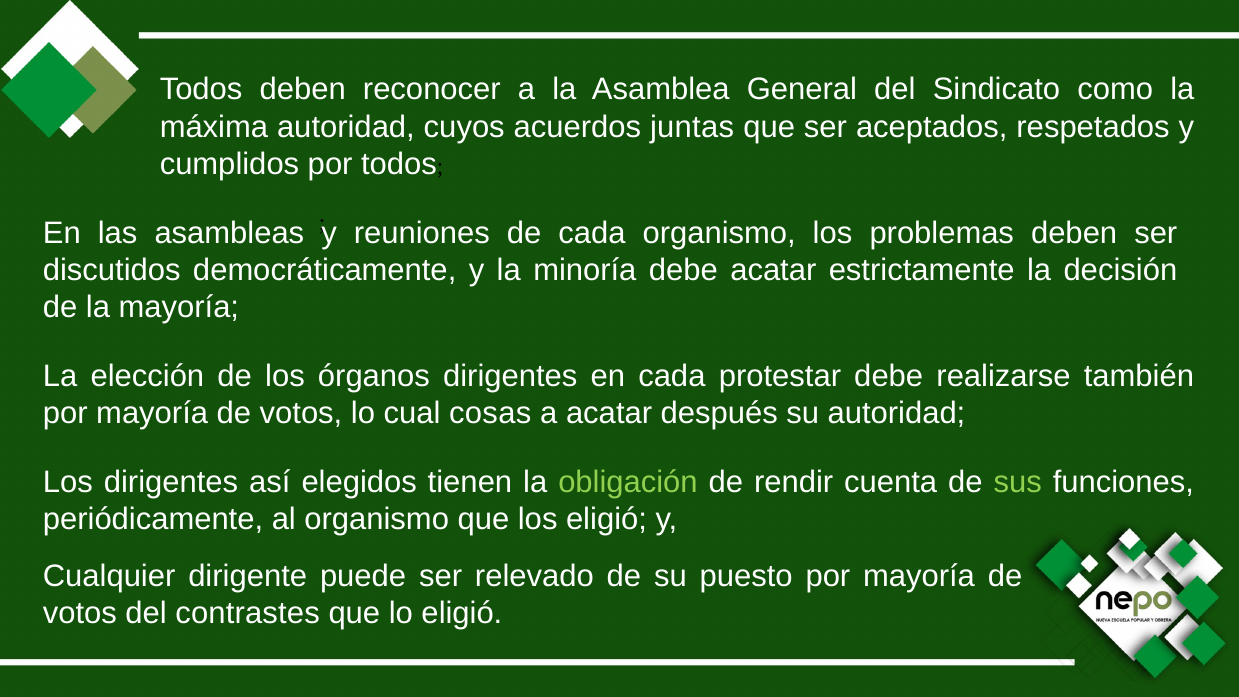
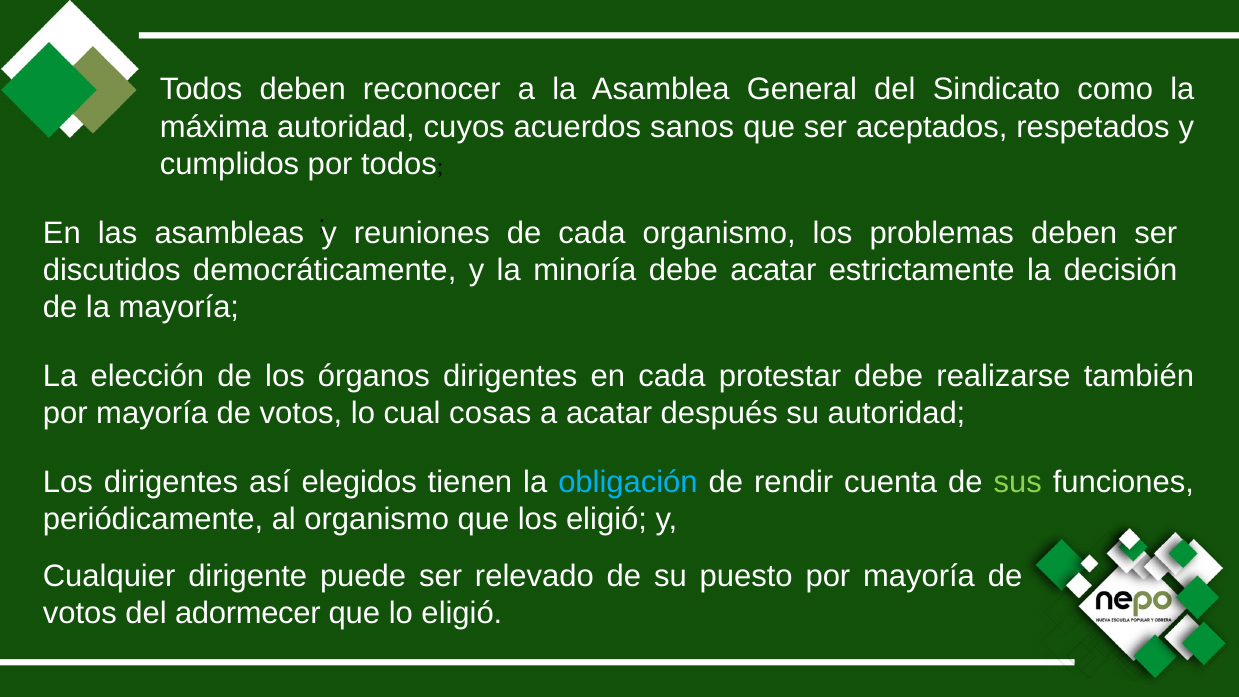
juntas: juntas -> sanos
obligación colour: light green -> light blue
contrastes: contrastes -> adormecer
